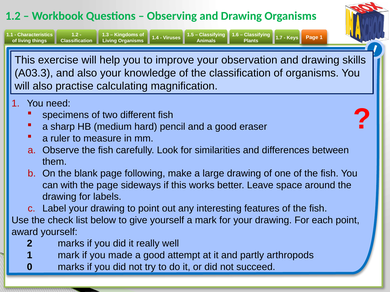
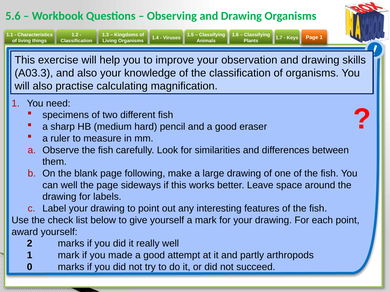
1.2 at (13, 16): 1.2 -> 5.6
can with: with -> well
